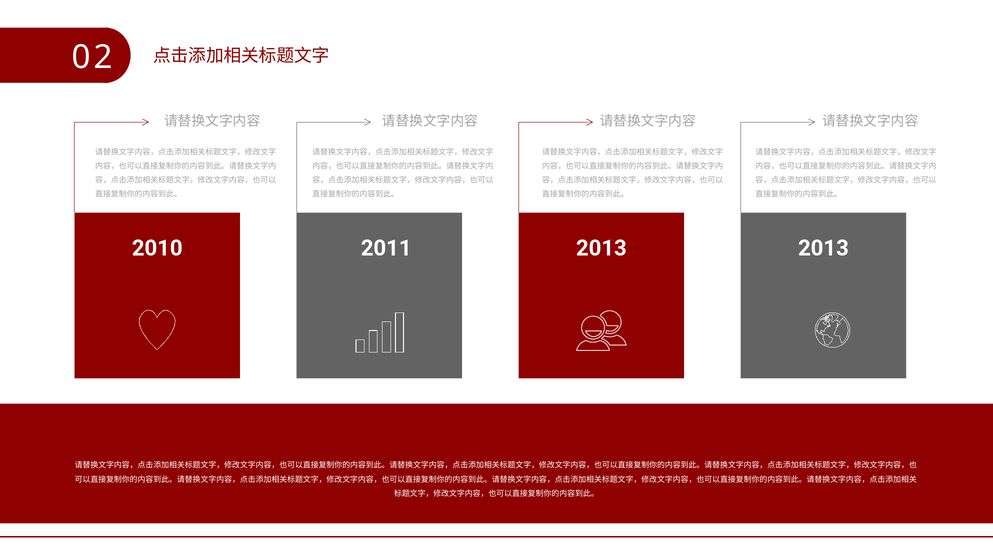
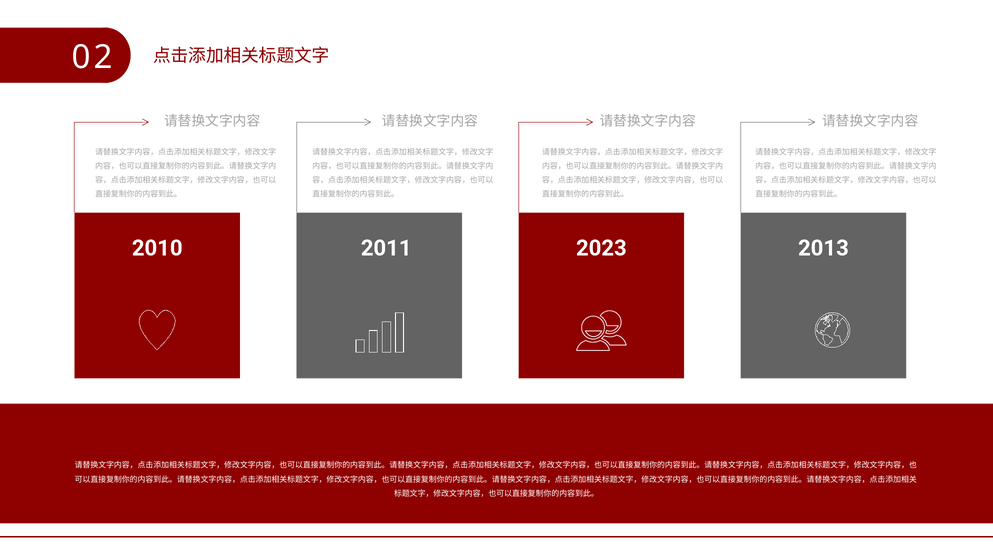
2013 at (601, 248): 2013 -> 2023
